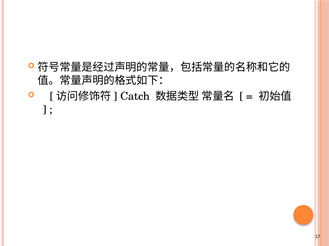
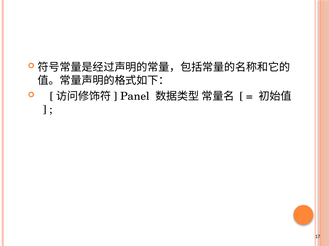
Catch: Catch -> Panel
